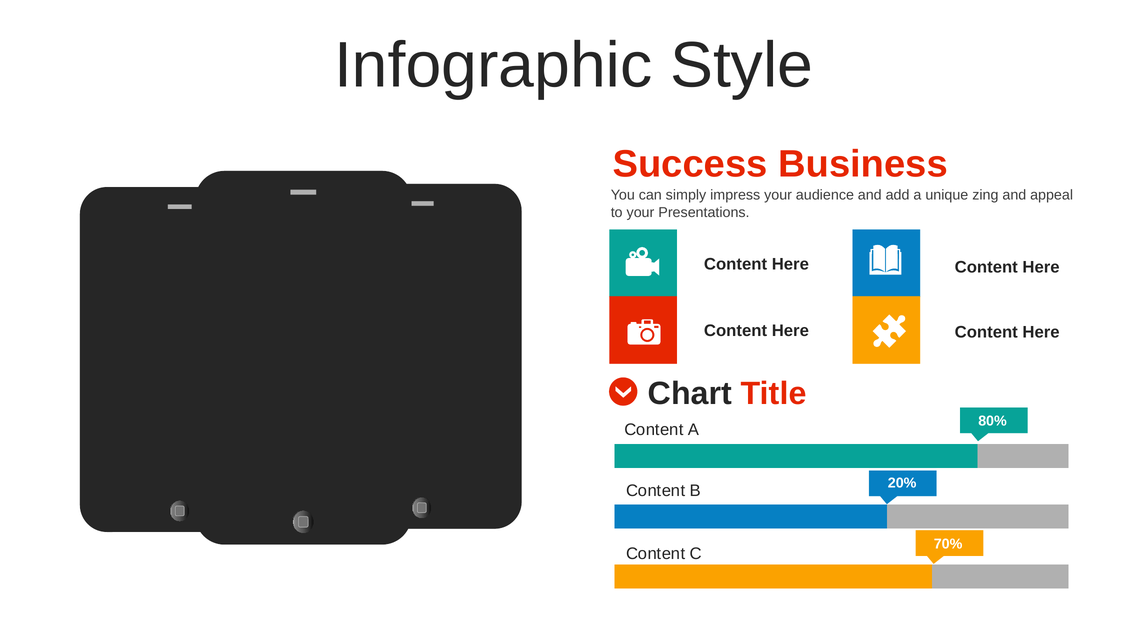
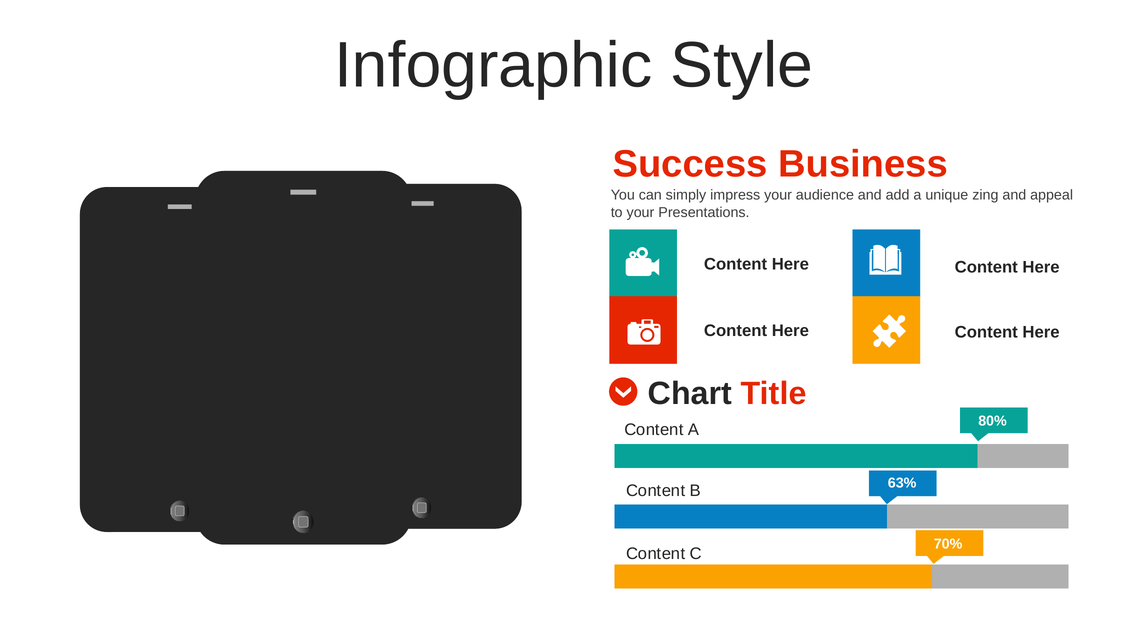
20%: 20% -> 63%
